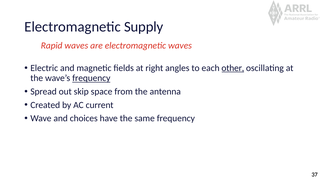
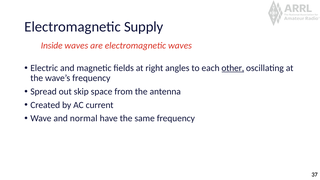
Rapid: Rapid -> Inside
frequency at (91, 78) underline: present -> none
choices: choices -> normal
